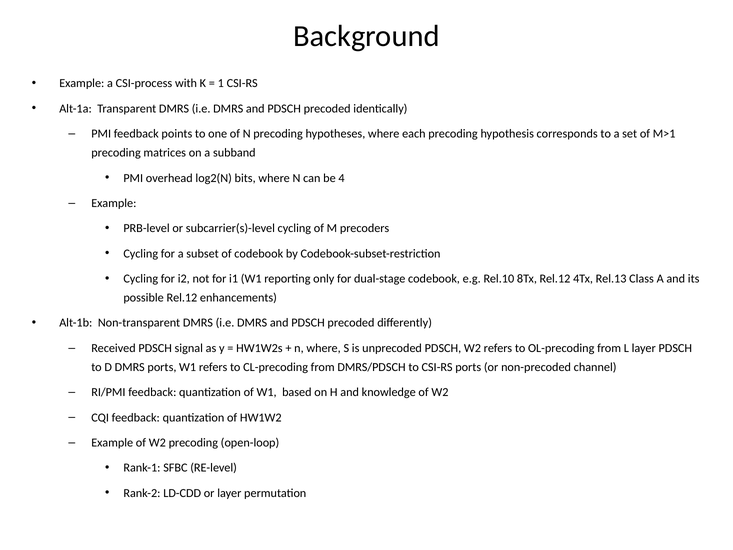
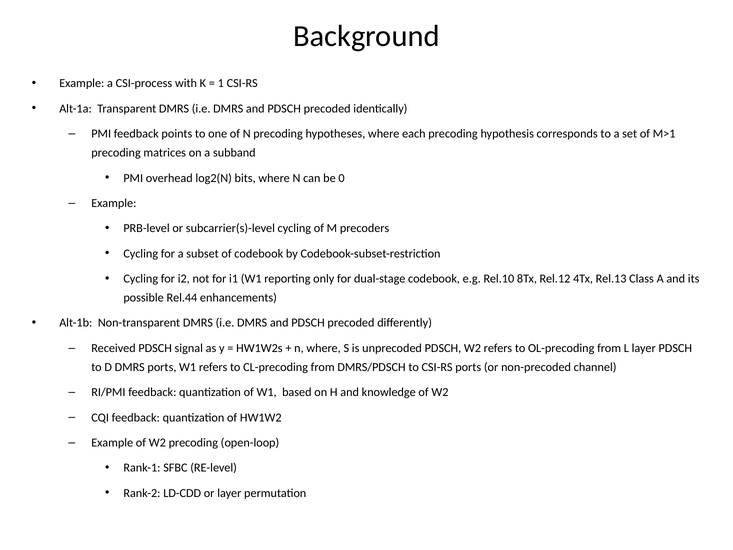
4: 4 -> 0
possible Rel.12: Rel.12 -> Rel.44
